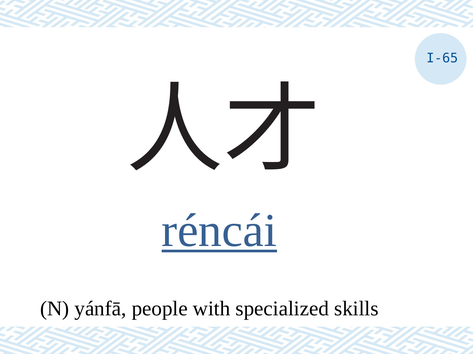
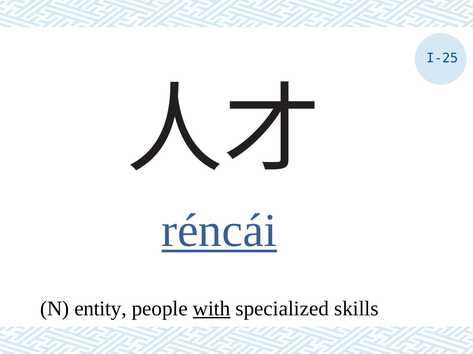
I-65: I-65 -> I-25
yánfā: yánfā -> entity
with underline: none -> present
